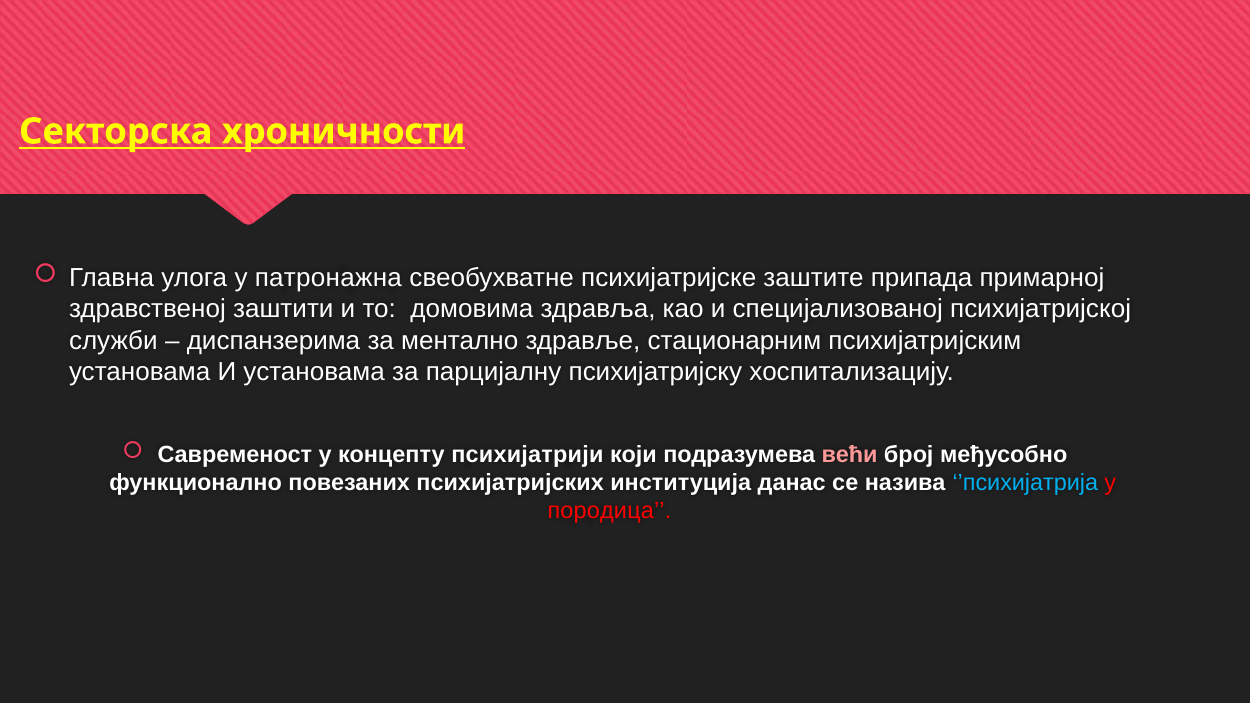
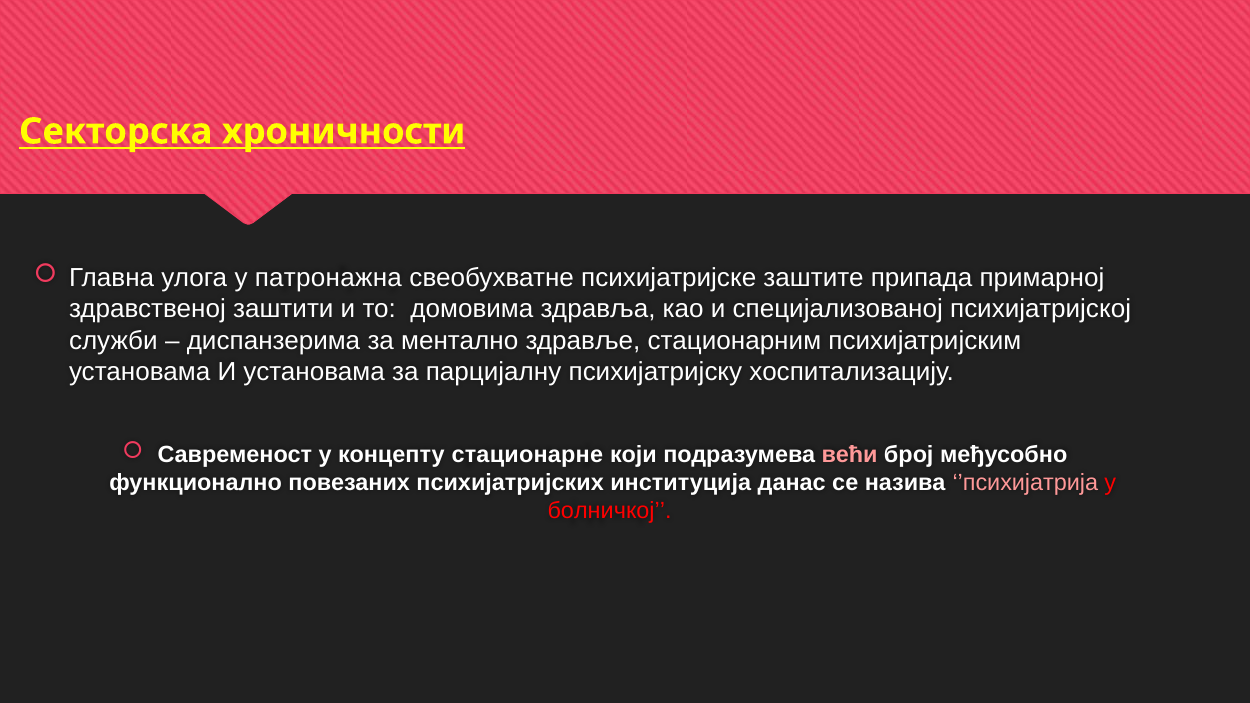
психијатрији: психијатрији -> стационарне
’психијатрија colour: light blue -> pink
породица: породица -> болничкој
